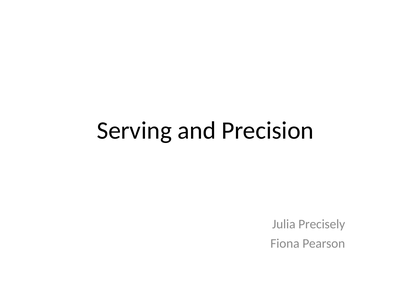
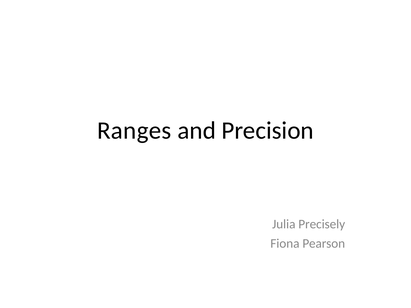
Serving: Serving -> Ranges
